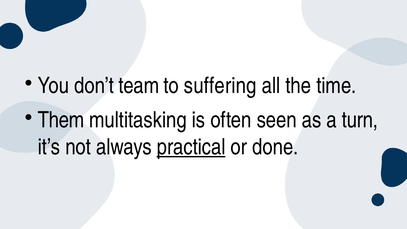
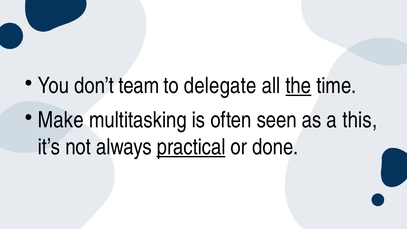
suffering: suffering -> delegate
the underline: none -> present
Them: Them -> Make
turn: turn -> this
